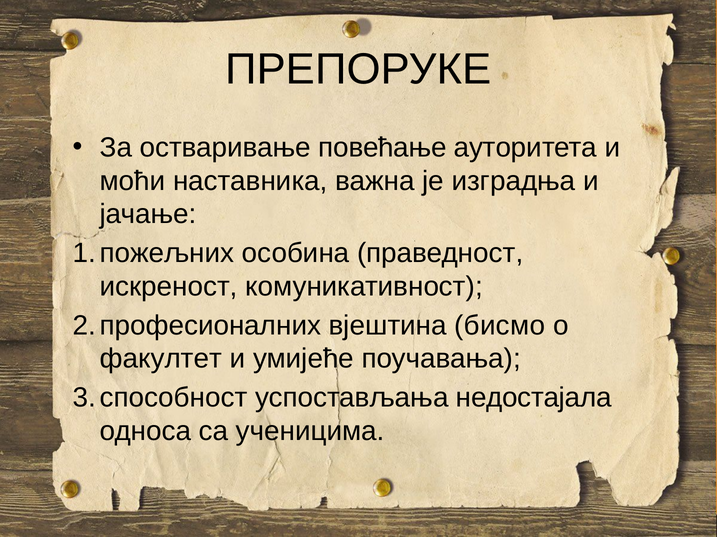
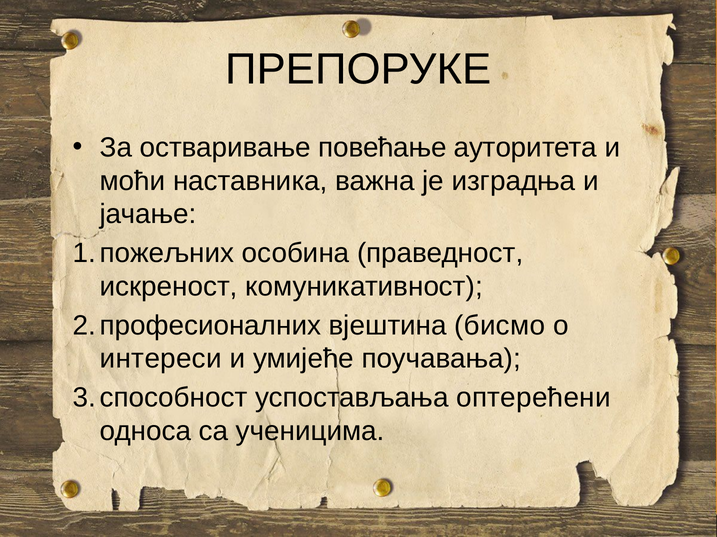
факултет: факултет -> интереси
недостајала: недостајала -> оптерећени
